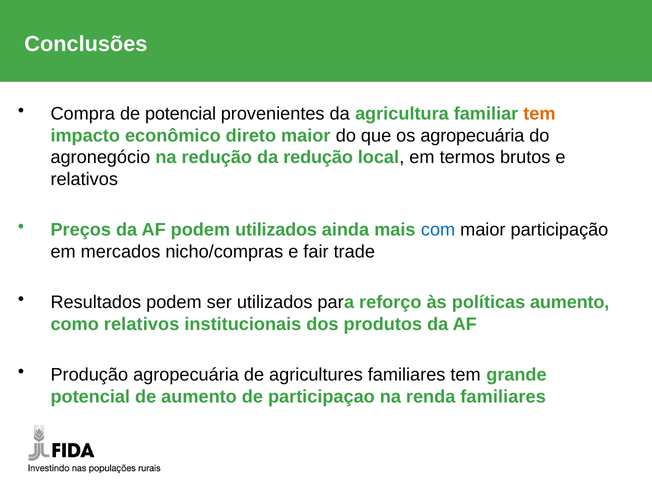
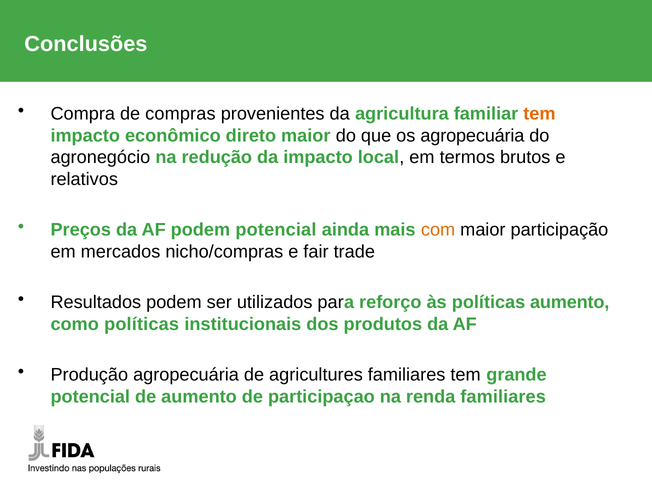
de potencial: potencial -> compras
da redução: redução -> impacto
podem utilizados: utilizados -> potencial
com colour: blue -> orange
como relativos: relativos -> políticas
